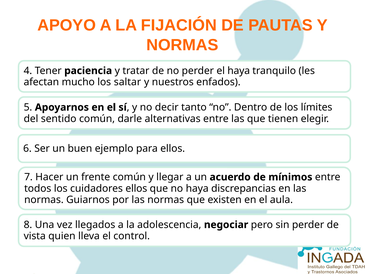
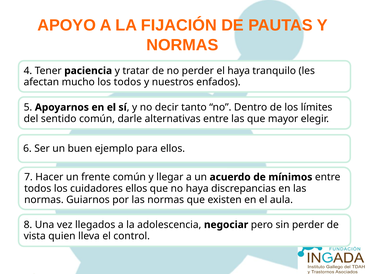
los saltar: saltar -> todos
tienen: tienen -> mayor
